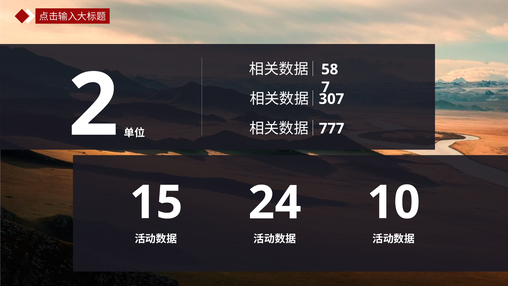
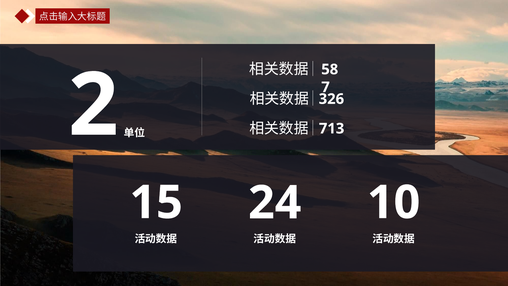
307: 307 -> 326
777: 777 -> 713
